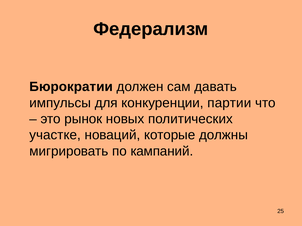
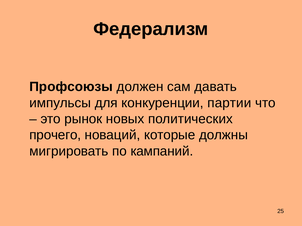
Бюрократии: Бюрократии -> Профсоюзы
участке: участке -> прочего
